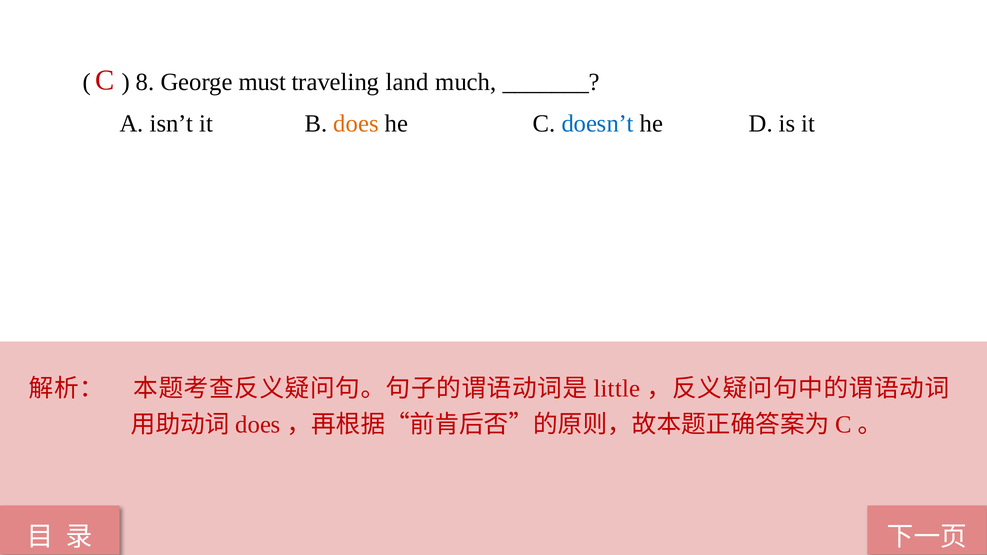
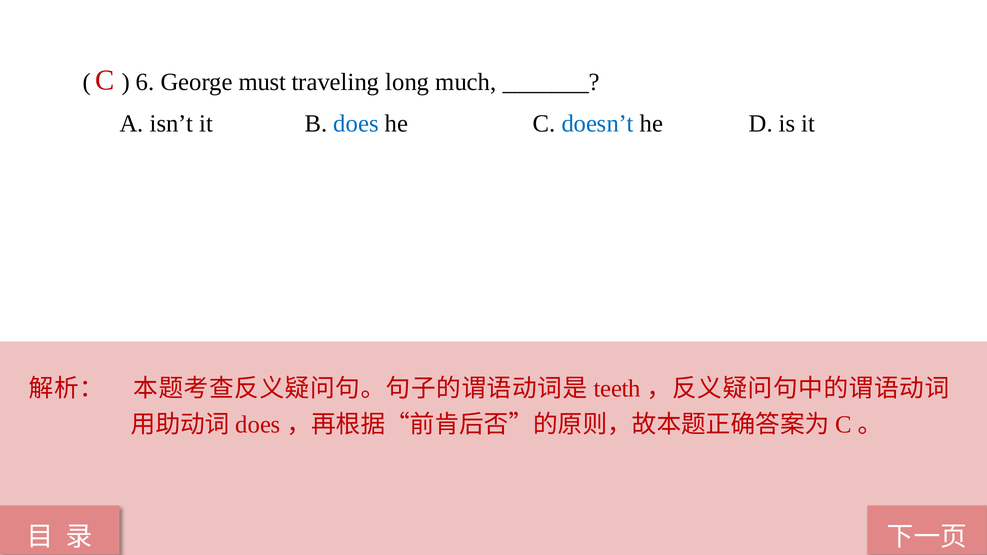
8: 8 -> 6
land: land -> long
does colour: orange -> blue
little: little -> teeth
